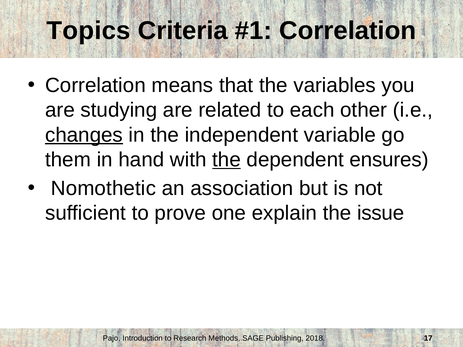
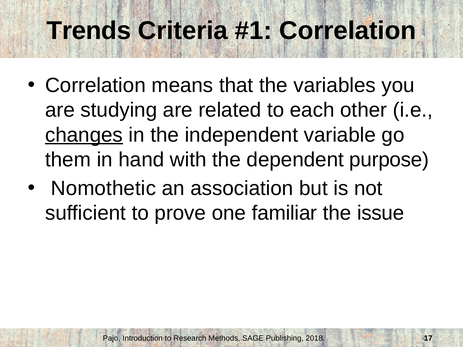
Topics: Topics -> Trends
the at (227, 160) underline: present -> none
ensures: ensures -> purpose
explain: explain -> familiar
